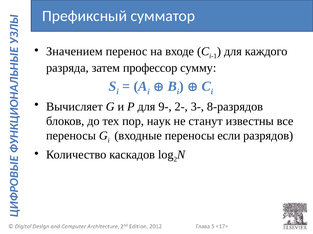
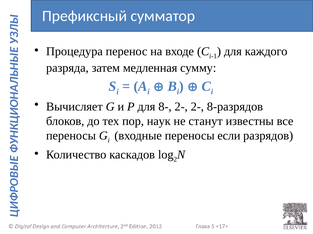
Значением: Значением -> Процедура
профессор: профессор -> медленная
9-: 9- -> 8-
2- 3-: 3- -> 2-
